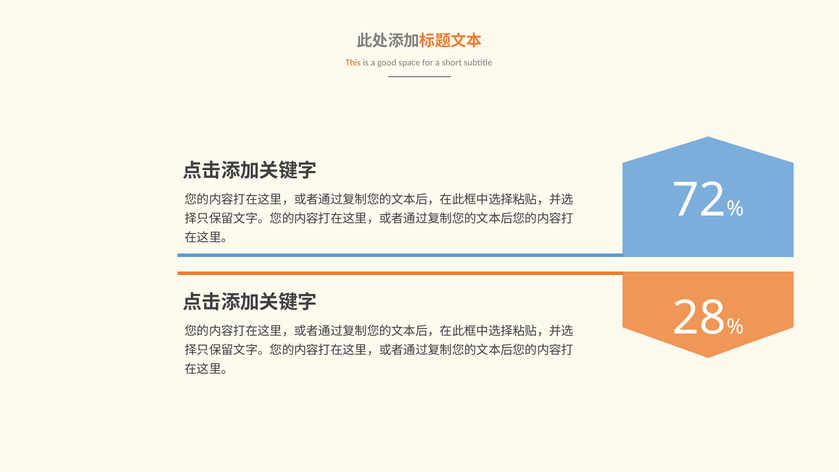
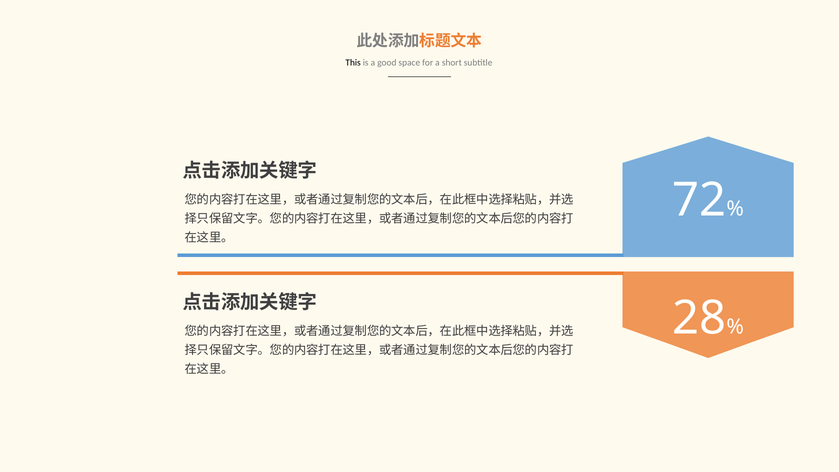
This colour: orange -> black
